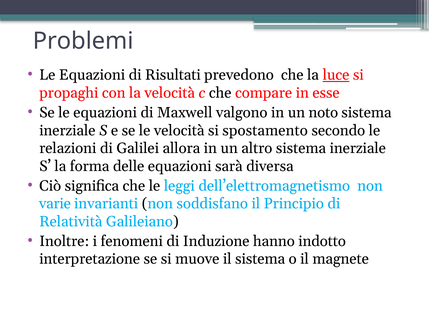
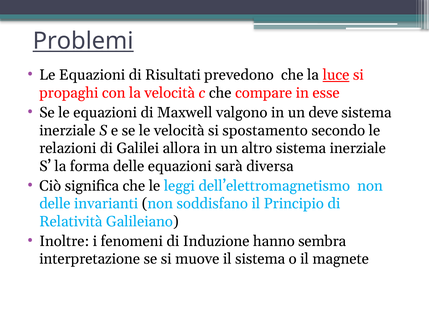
Problemi underline: none -> present
noto: noto -> deve
varie at (55, 204): varie -> delle
indotto: indotto -> sembra
